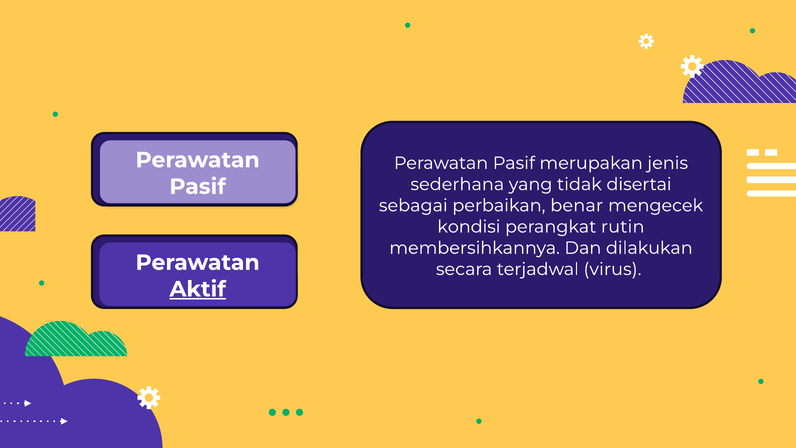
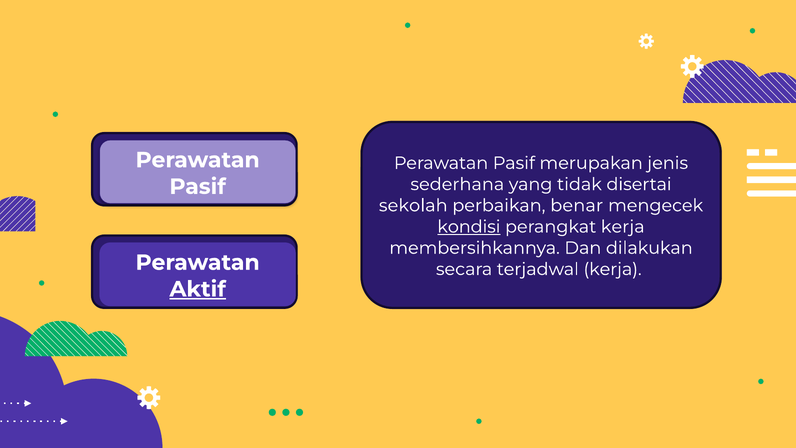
sebagai: sebagai -> sekolah
kondisi underline: none -> present
perangkat rutin: rutin -> kerja
terjadwal virus: virus -> kerja
